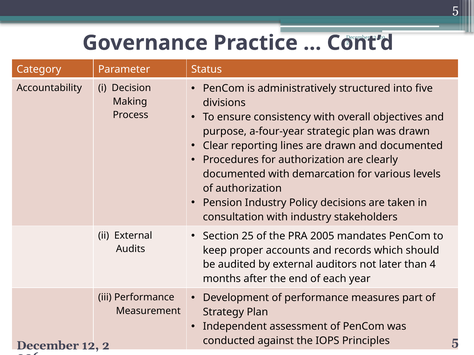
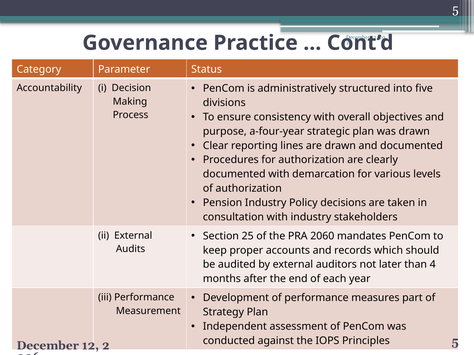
2005: 2005 -> 2060
